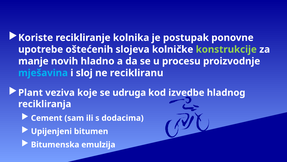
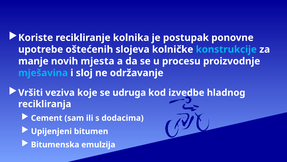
konstrukcije colour: light green -> light blue
hladno: hladno -> mjesta
recikliranu: recikliranu -> održavanje
Plant: Plant -> Vršiti
